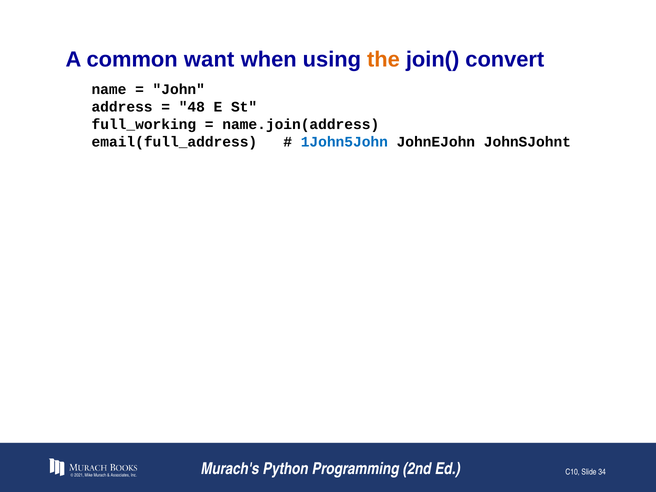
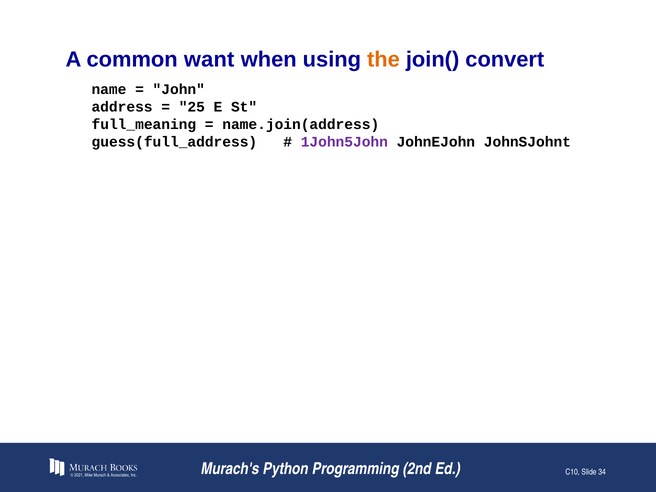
48: 48 -> 25
full_working: full_working -> full_meaning
email(full_address: email(full_address -> guess(full_address
1John5John colour: blue -> purple
